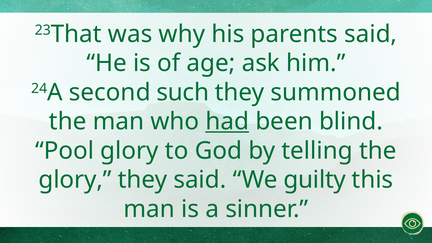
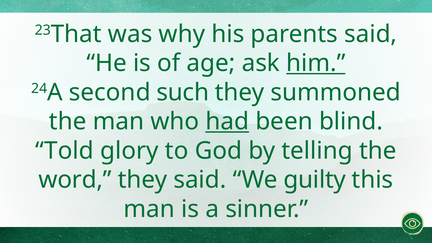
him underline: none -> present
Pool: Pool -> Told
glory at (75, 180): glory -> word
